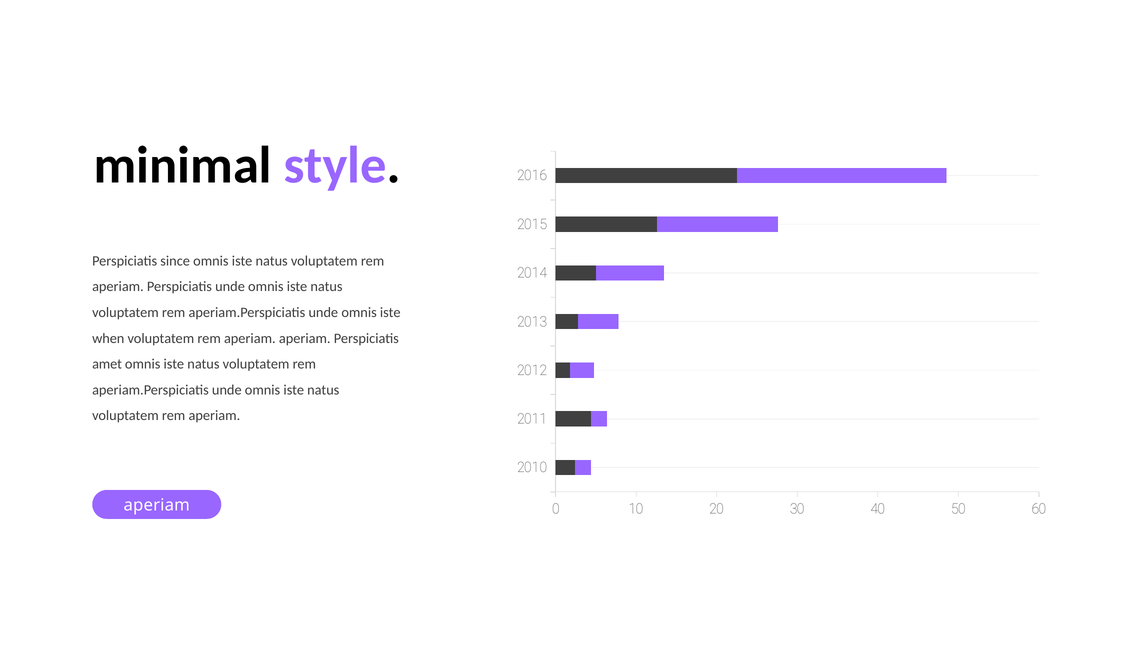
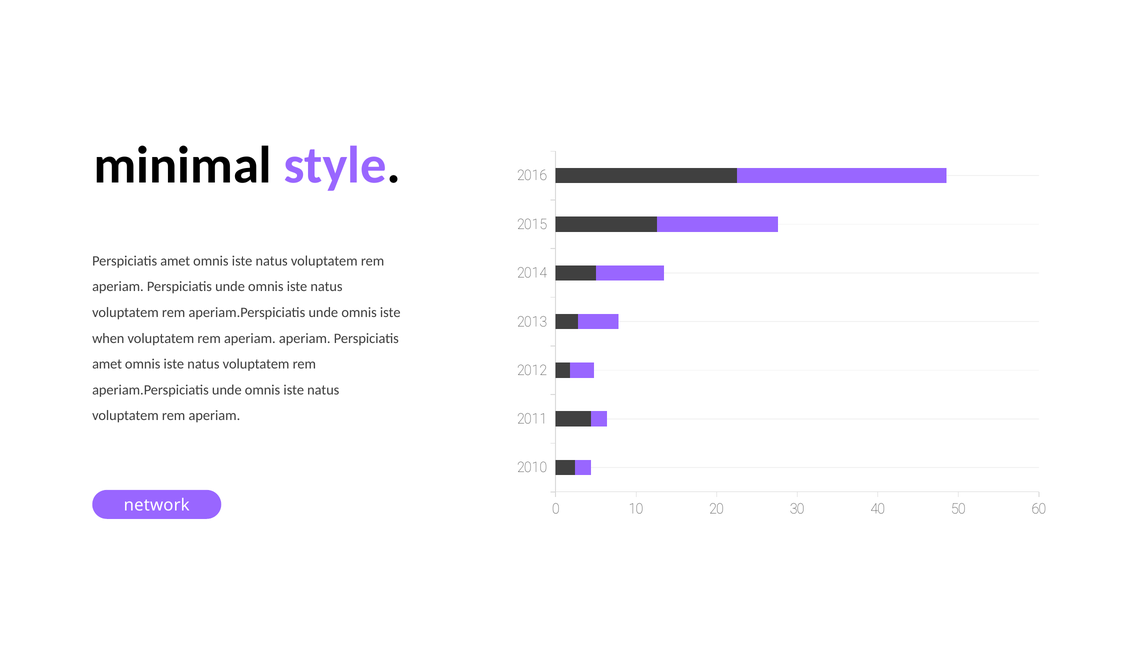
since at (175, 261): since -> amet
aperiam at (157, 506): aperiam -> network
